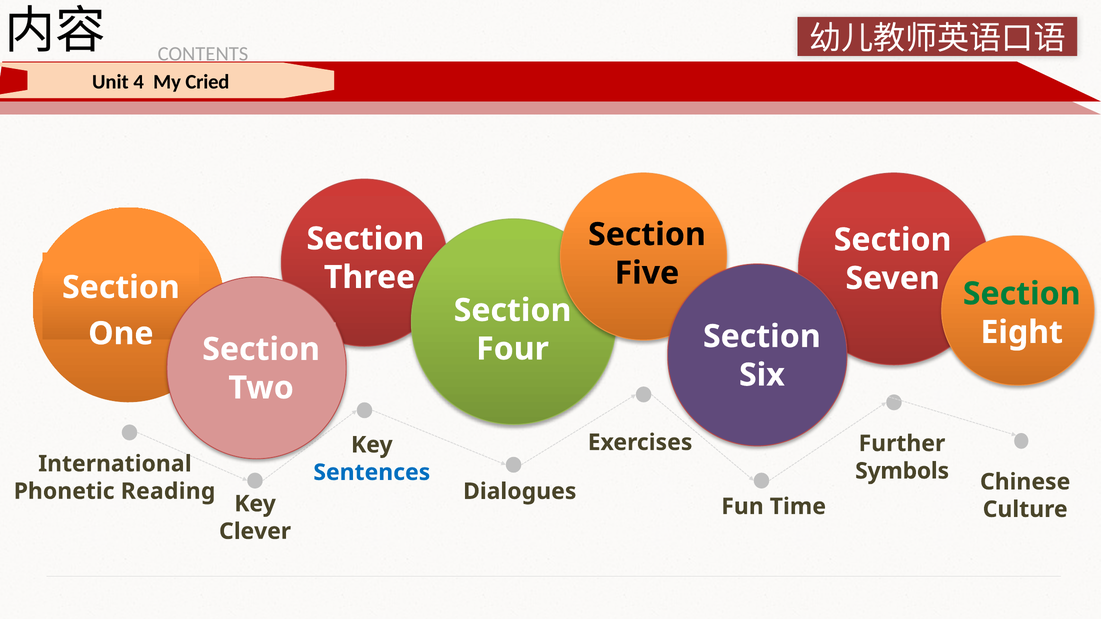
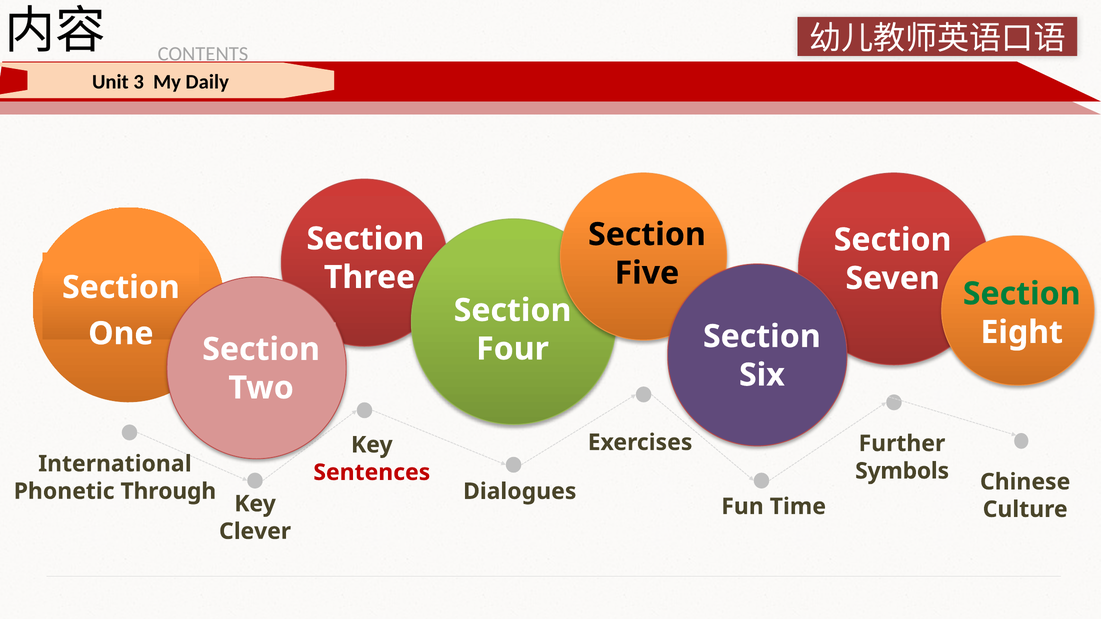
4: 4 -> 3
Cried: Cried -> Daily
Sentences colour: blue -> red
Reading: Reading -> Through
